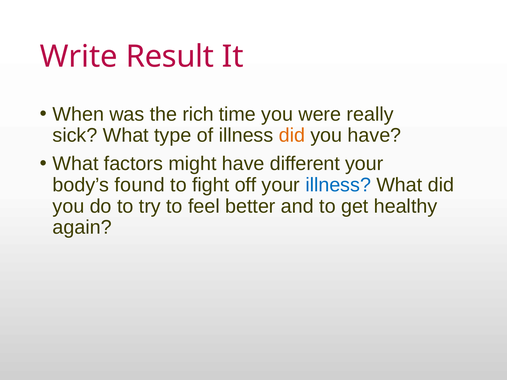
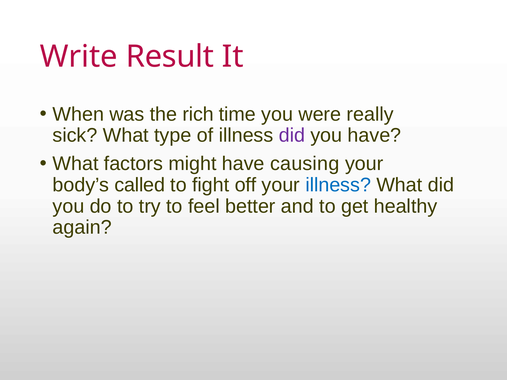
did at (292, 136) colour: orange -> purple
different: different -> causing
found: found -> called
